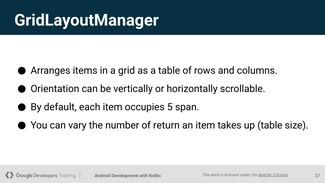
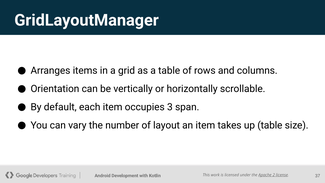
5: 5 -> 3
return: return -> layout
